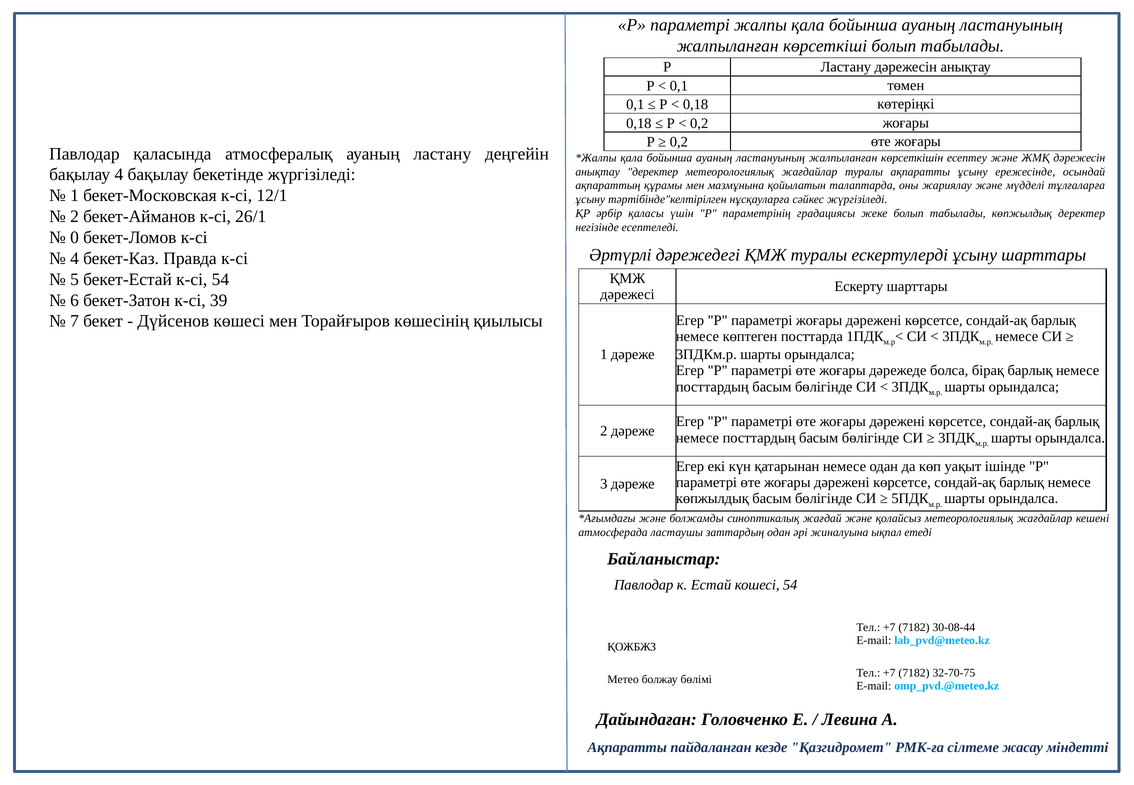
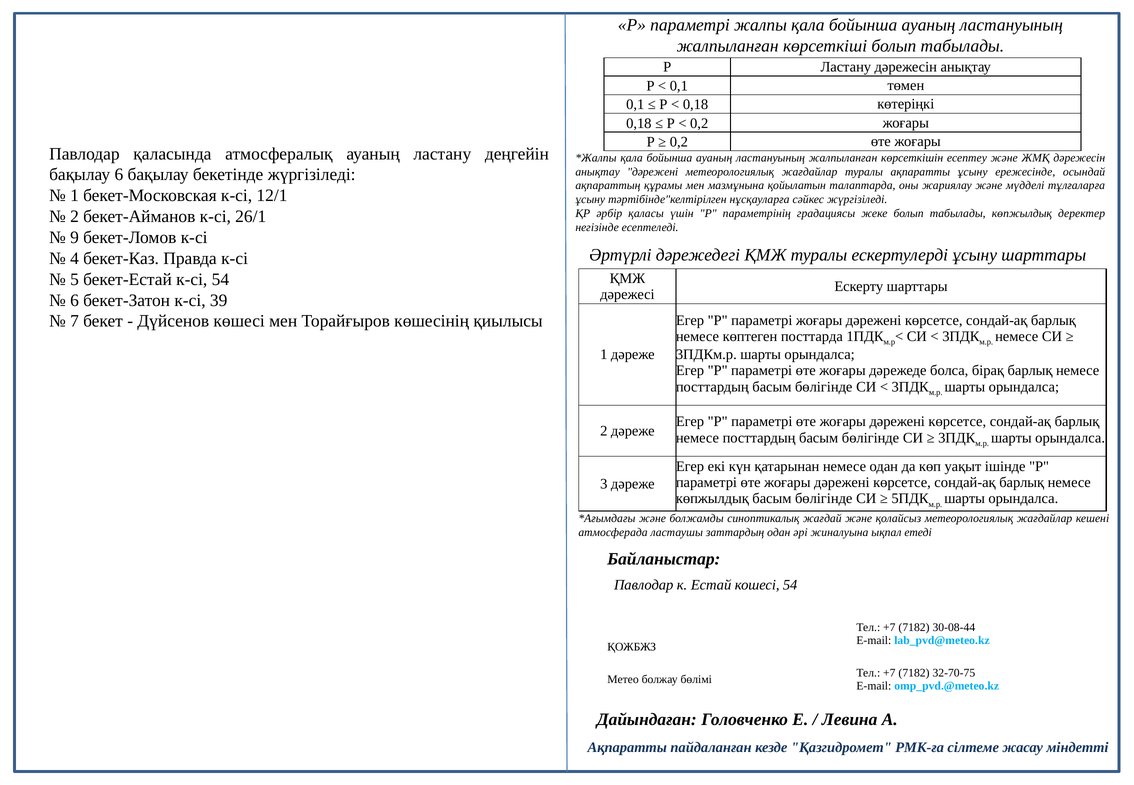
анықтау деректер: деректер -> дәрежені
бақылау 4: 4 -> 6
0: 0 -> 9
